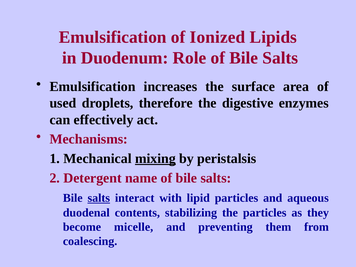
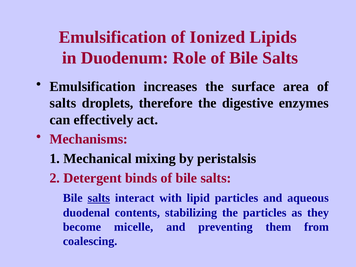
used at (63, 103): used -> salts
mixing underline: present -> none
name: name -> binds
